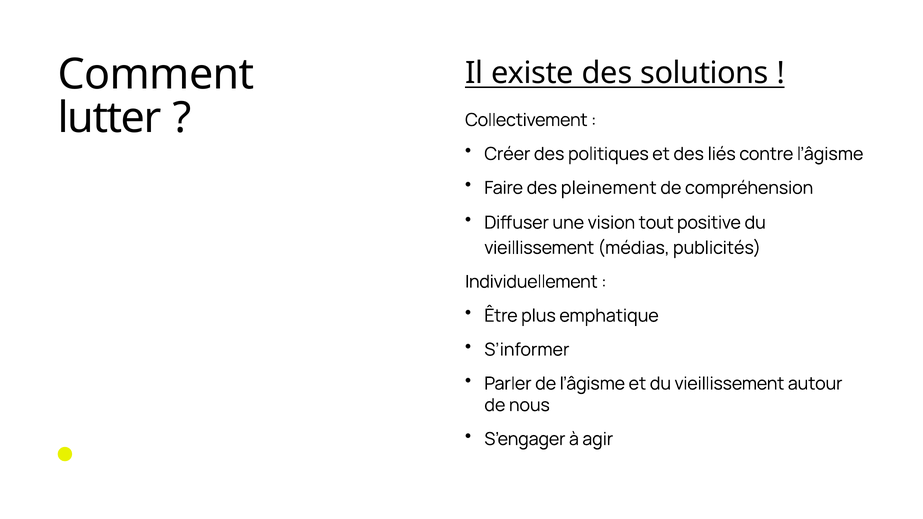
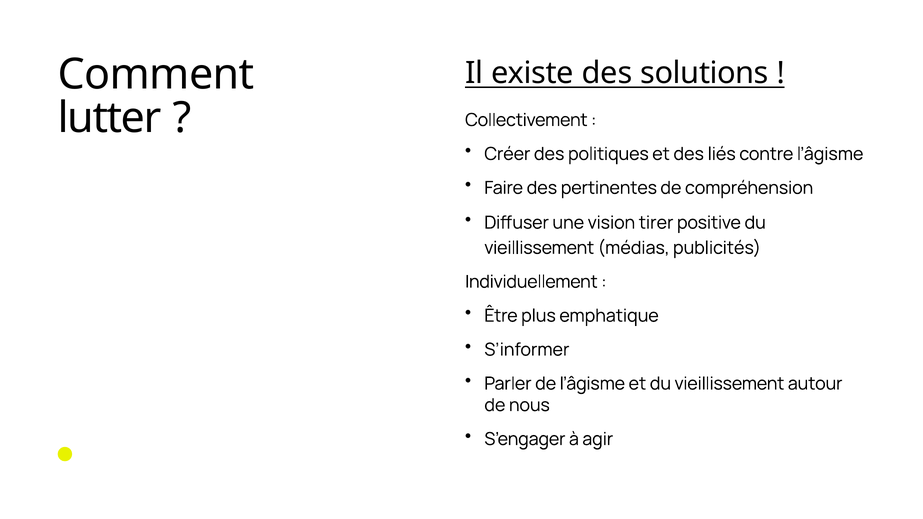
pleinement: pleinement -> pertinentes
tout: tout -> tirer
